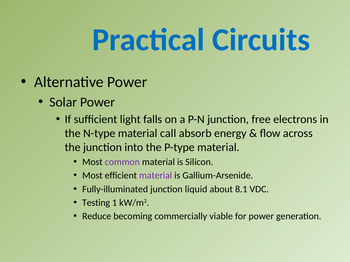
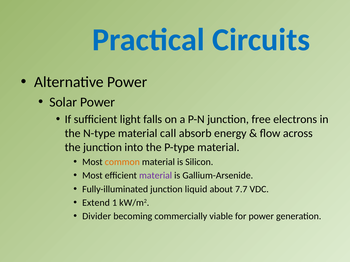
common colour: purple -> orange
8.1: 8.1 -> 7.7
Testing: Testing -> Extend
Reduce: Reduce -> Divider
